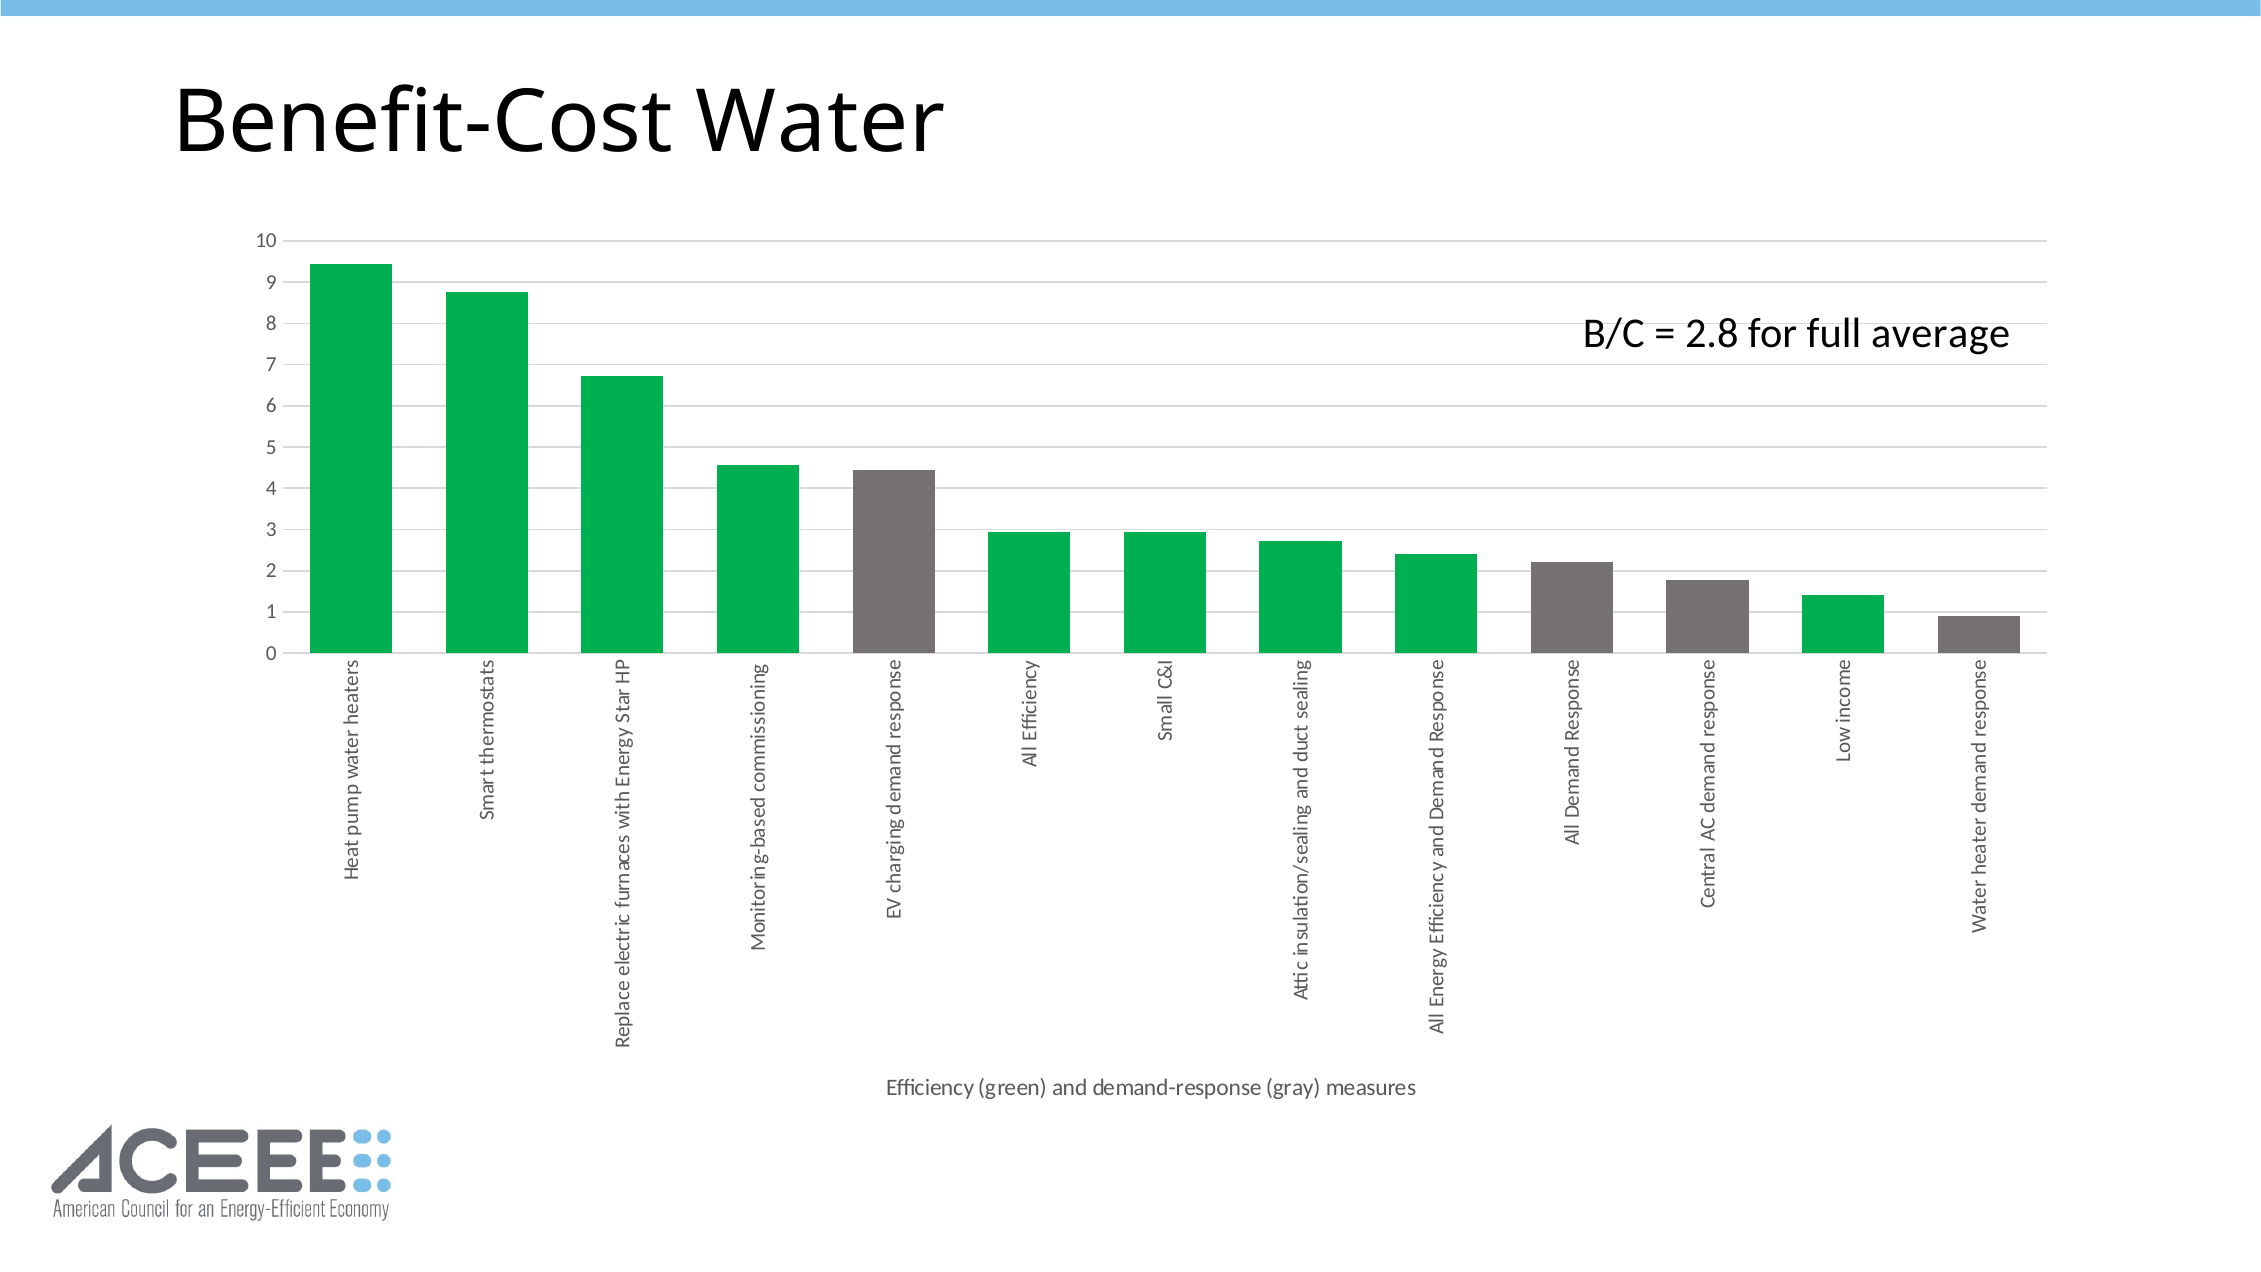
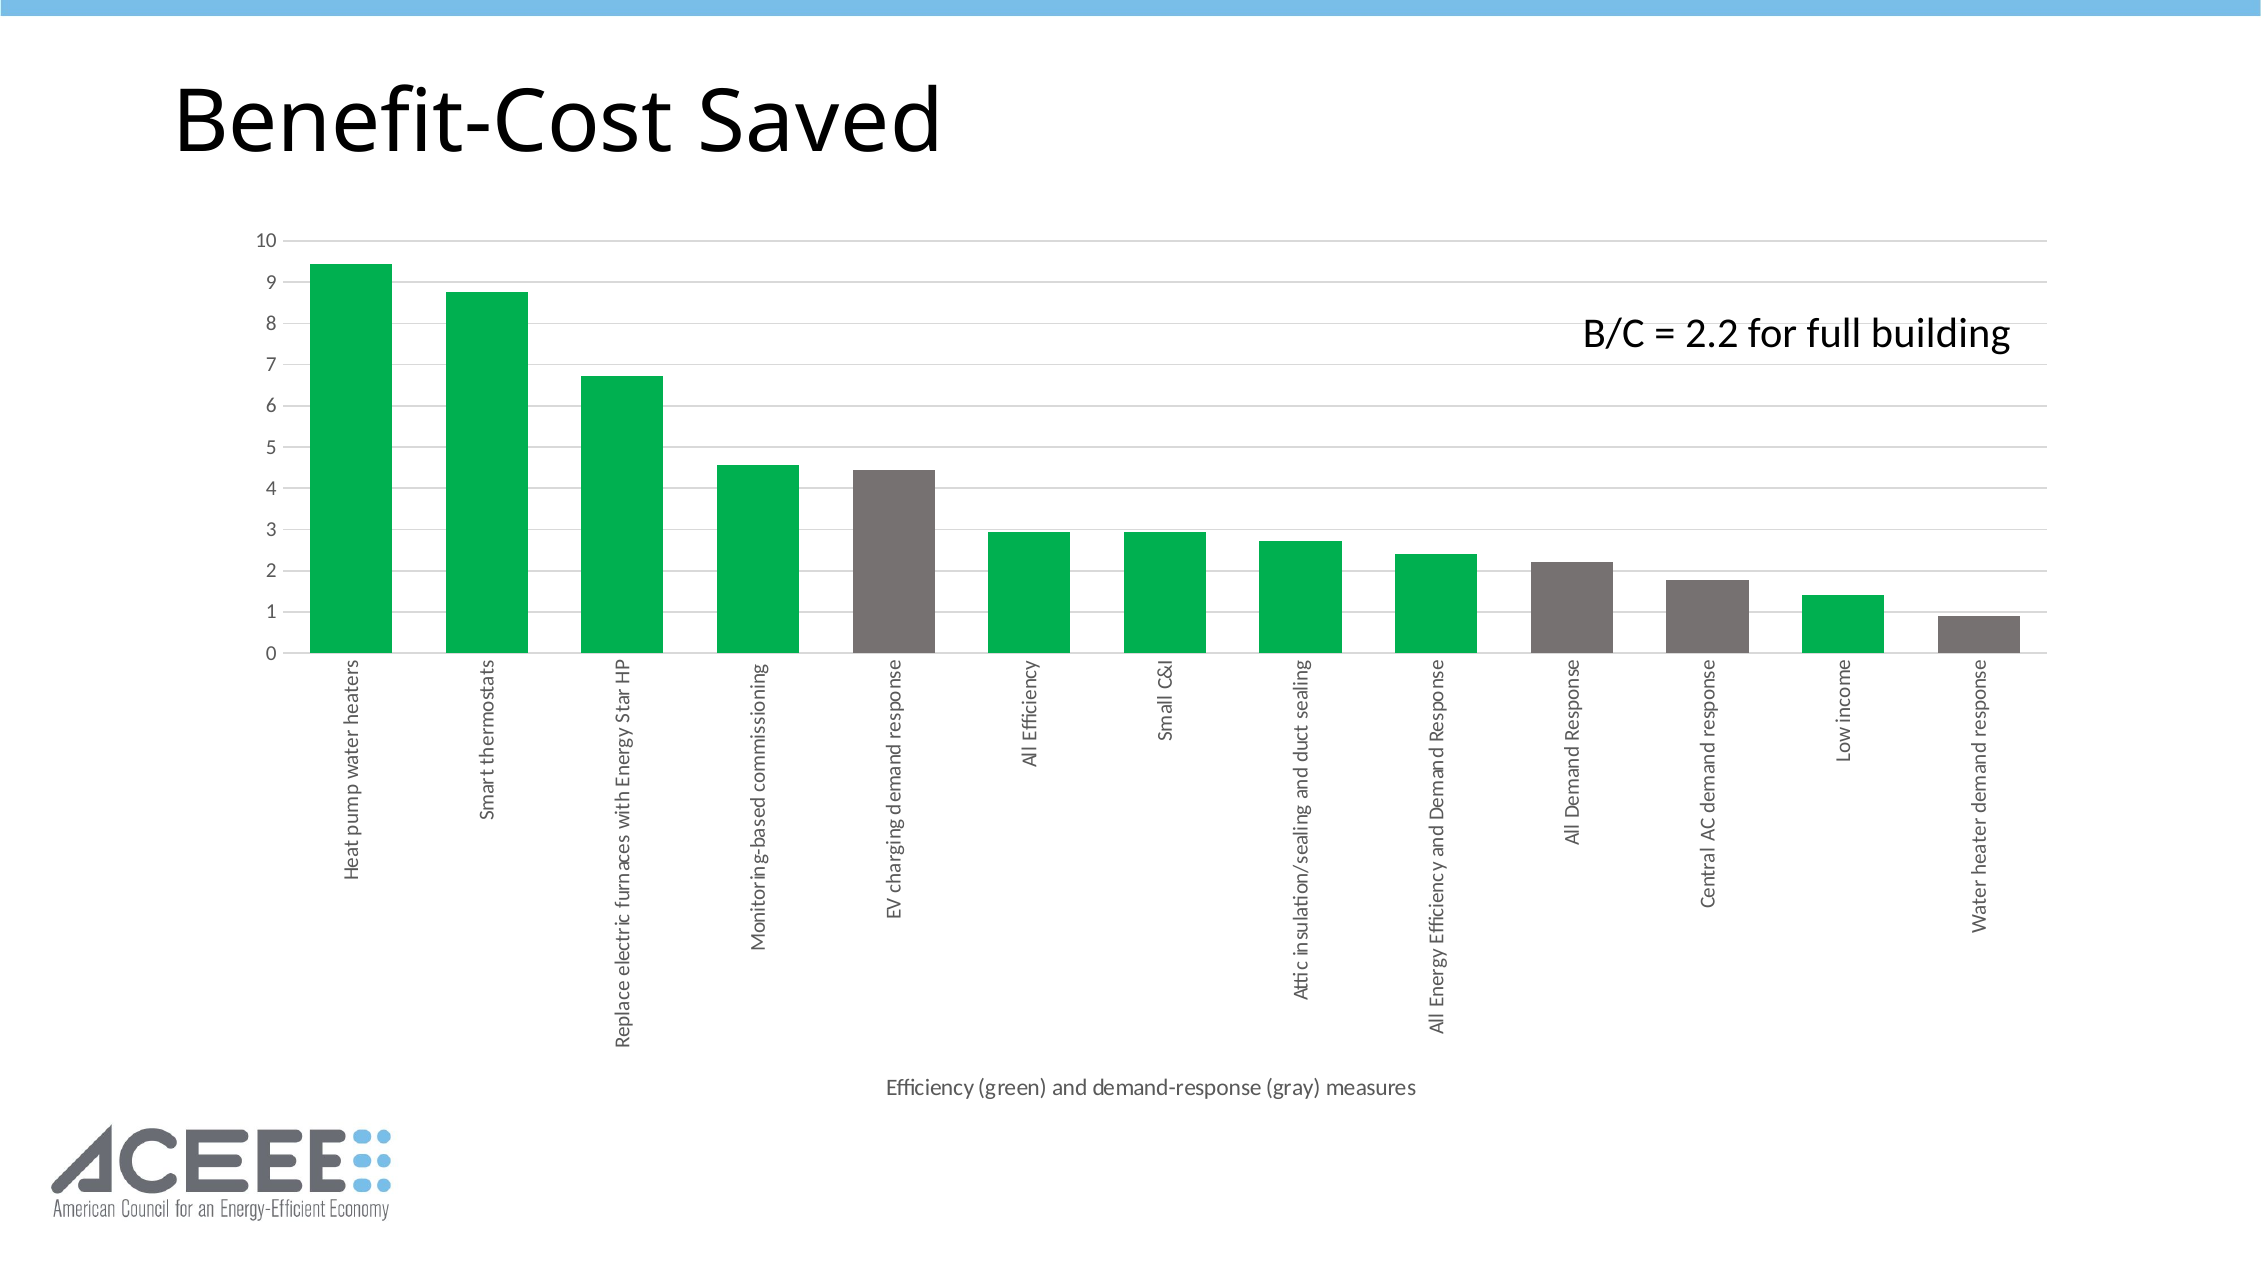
Water: Water -> Saved
2.8: 2.8 -> 2.2
average: average -> building
